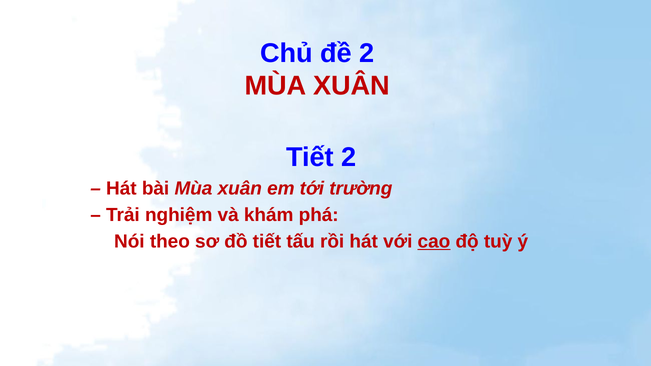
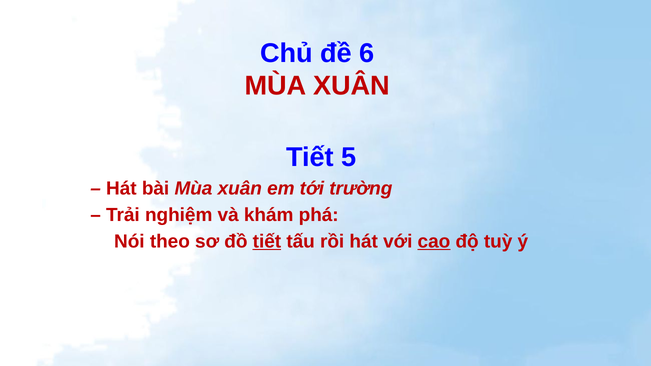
đề 2: 2 -> 6
Tiết 2: 2 -> 5
tiết at (267, 242) underline: none -> present
